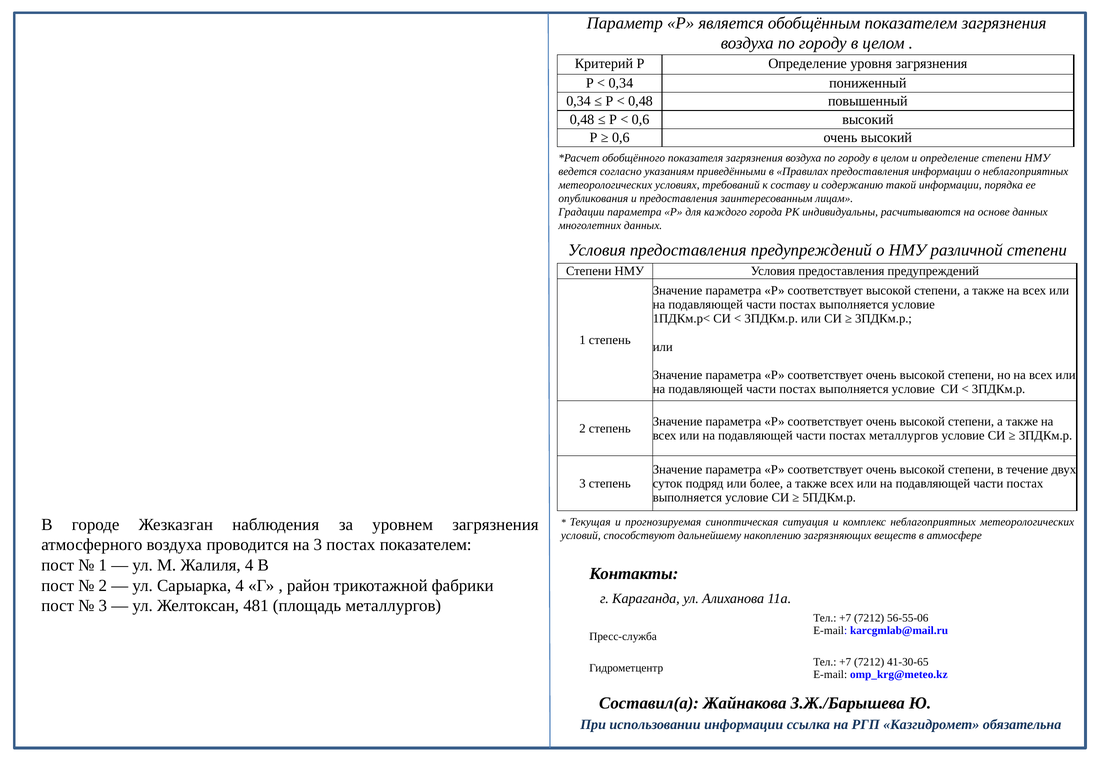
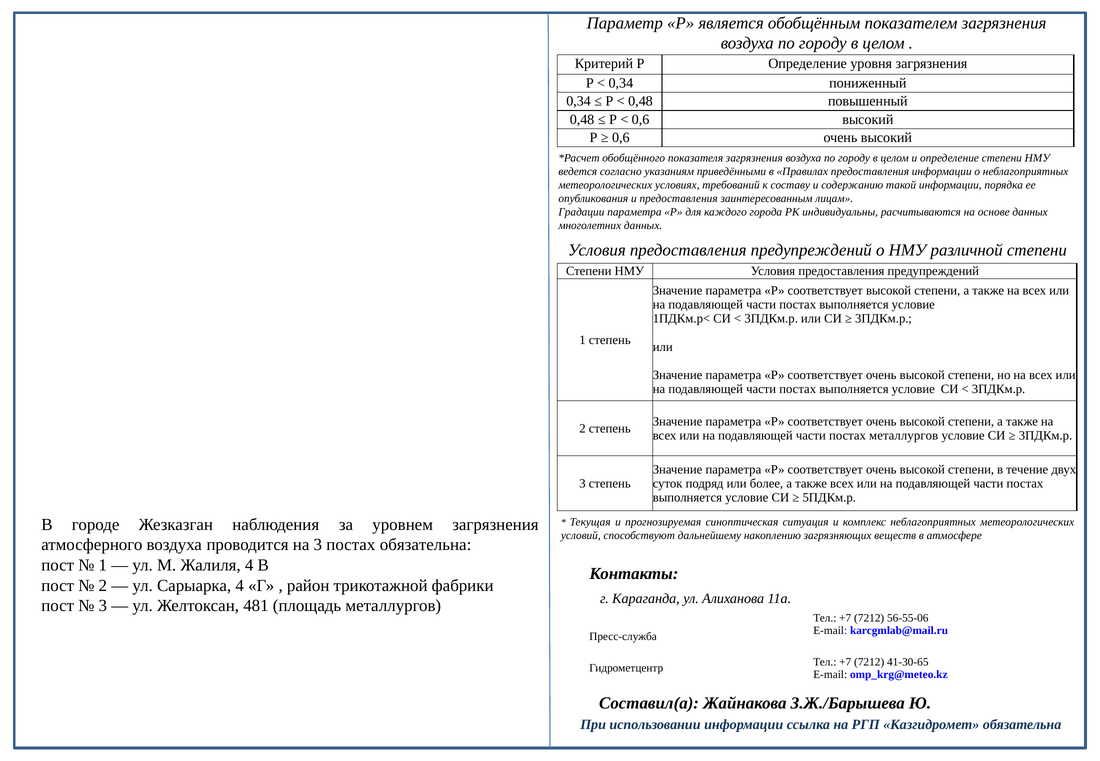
постах показателем: показателем -> обязательна
